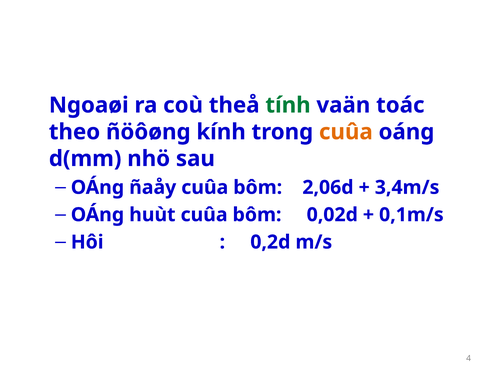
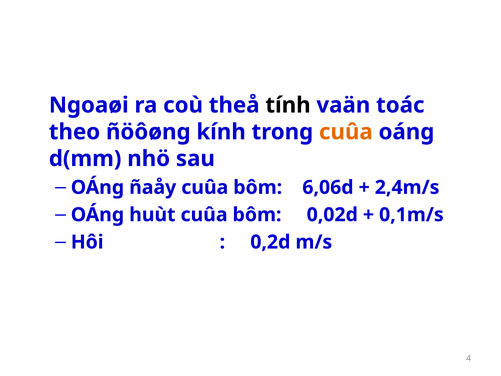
tính colour: green -> black
2,06d: 2,06d -> 6,06d
3,4m/s: 3,4m/s -> 2,4m/s
